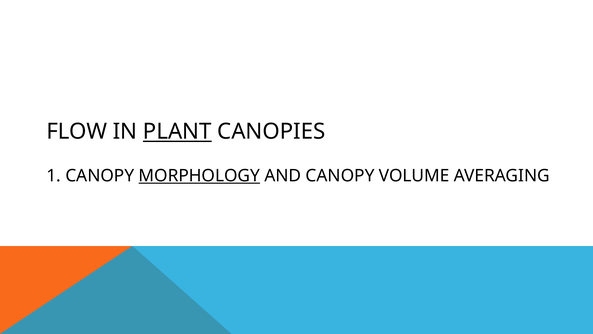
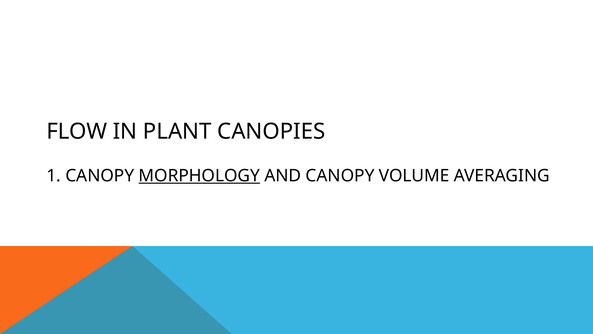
PLANT underline: present -> none
